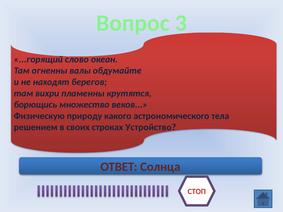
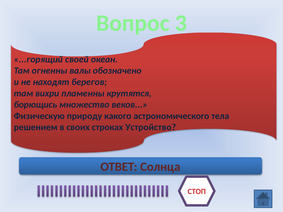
слово: слово -> своей
обдумайте: обдумайте -> обозначено
